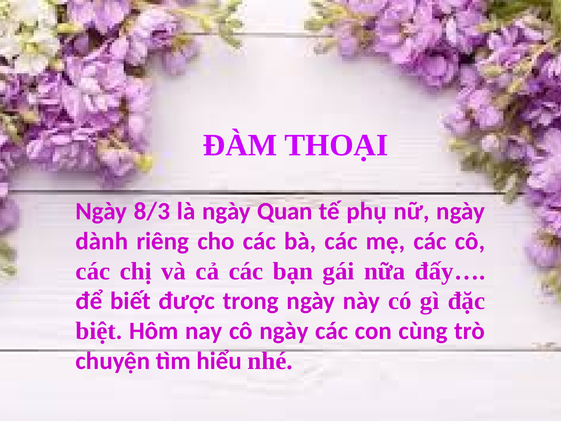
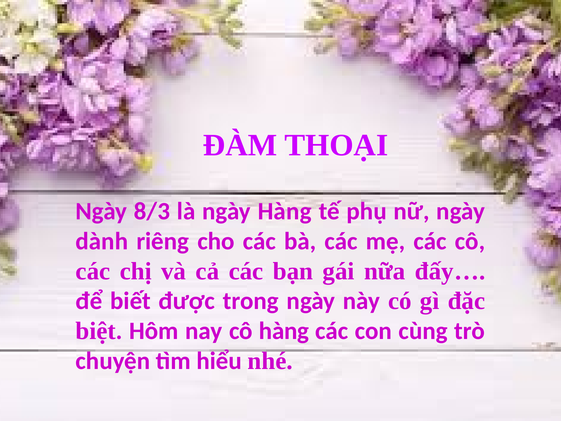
ngày Quan: Quan -> Hàng
cô ngày: ngày -> hàng
